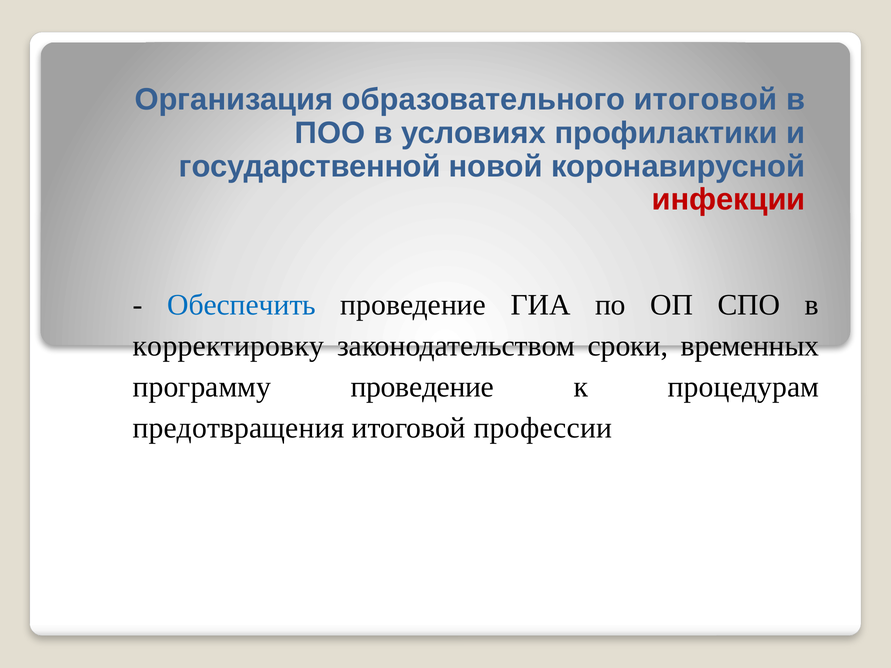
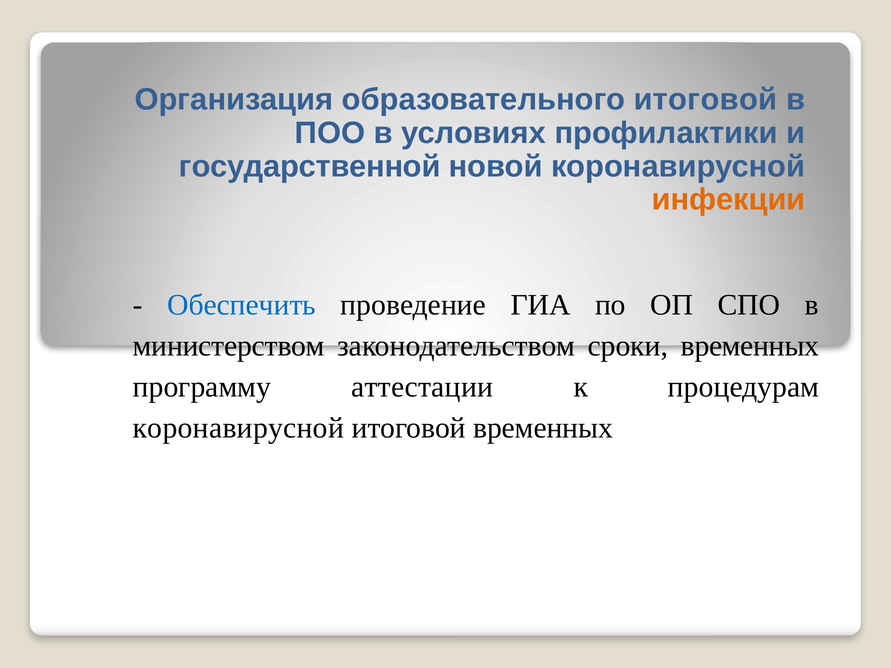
инфекции colour: red -> orange
корректировку: корректировку -> министерством
программу проведение: проведение -> аттестации
предотвращения at (238, 428): предотвращения -> коронавирусной
итоговой профессии: профессии -> временных
